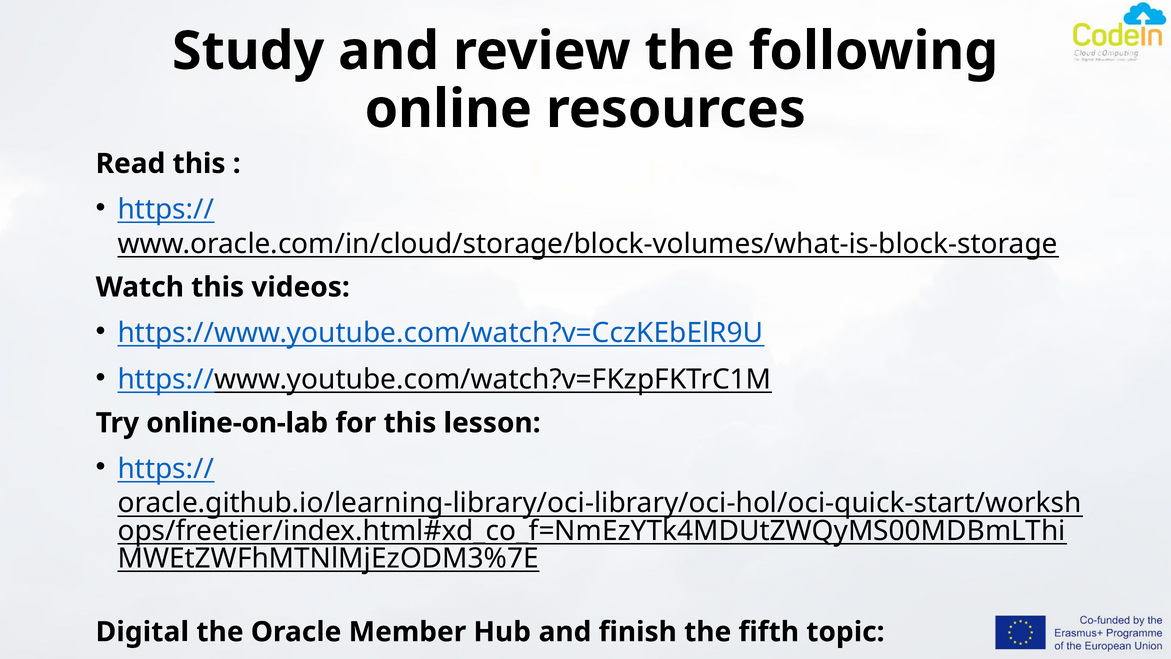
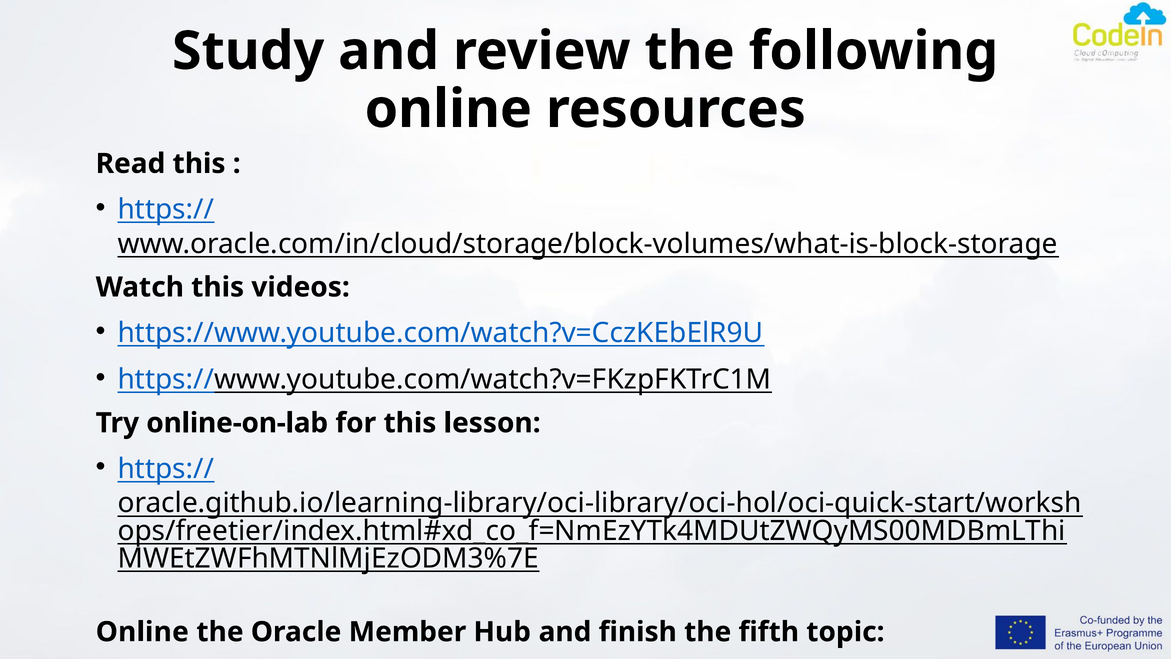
Digital at (142, 632): Digital -> Online
